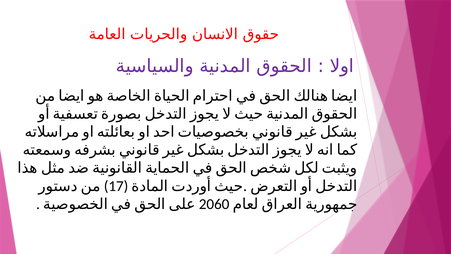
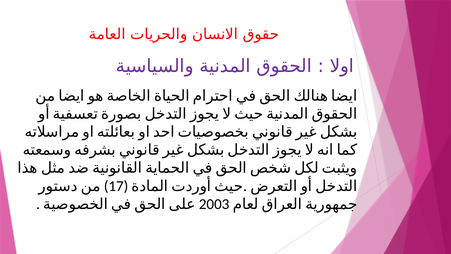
2060: 2060 -> 2003
